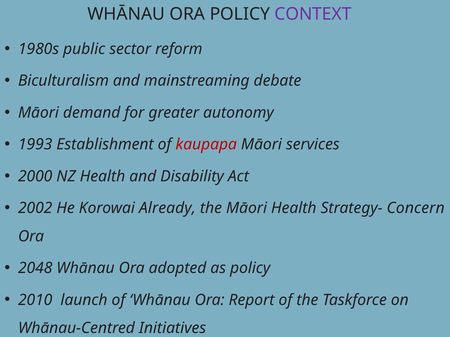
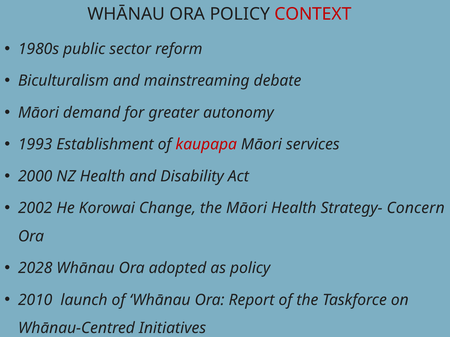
CONTEXT colour: purple -> red
Already: Already -> Change
2048: 2048 -> 2028
